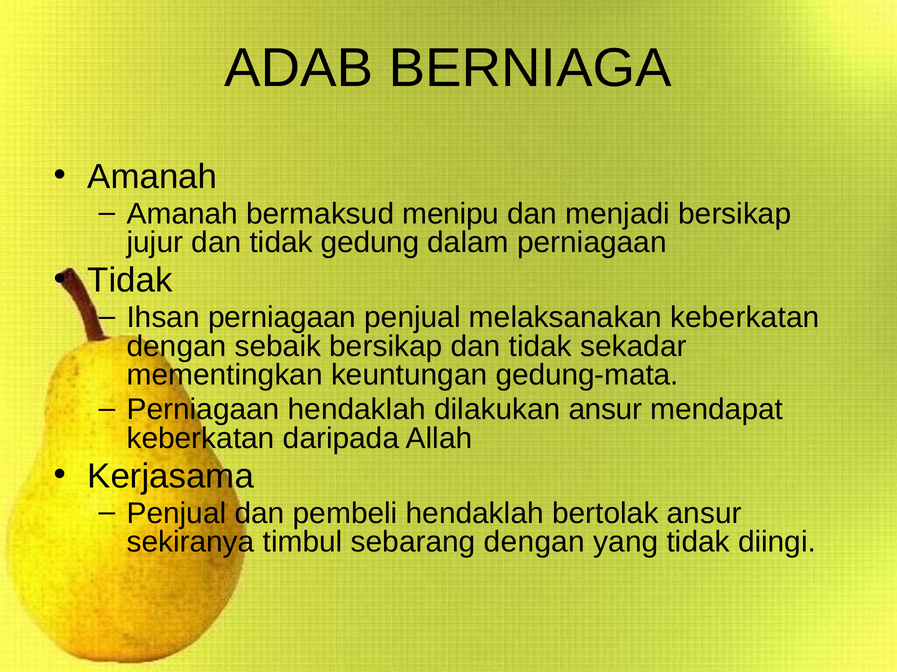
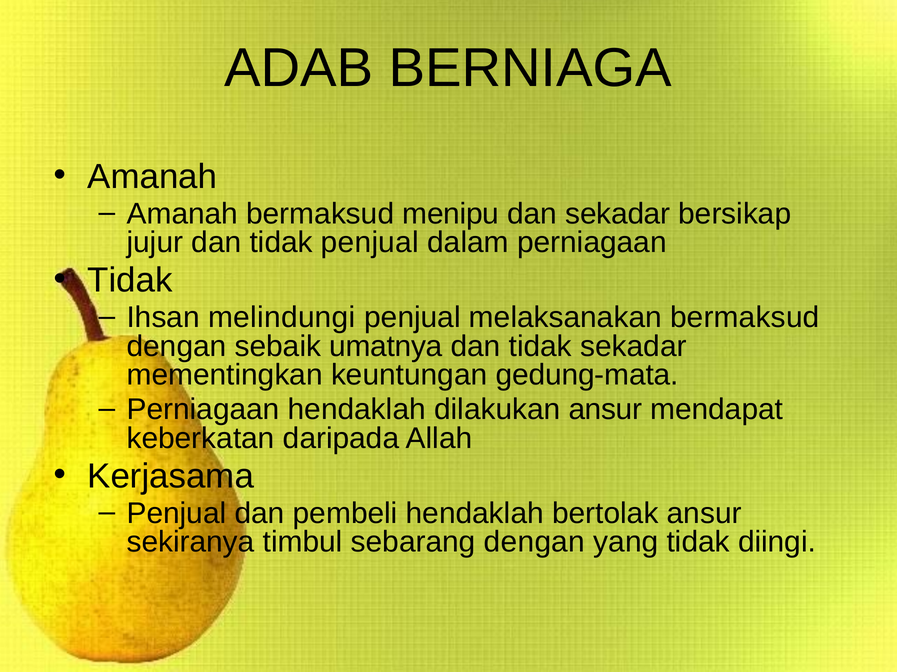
dan menjadi: menjadi -> sekadar
tidak gedung: gedung -> penjual
Ihsan perniagaan: perniagaan -> melindungi
melaksanakan keberkatan: keberkatan -> bermaksud
sebaik bersikap: bersikap -> umatnya
